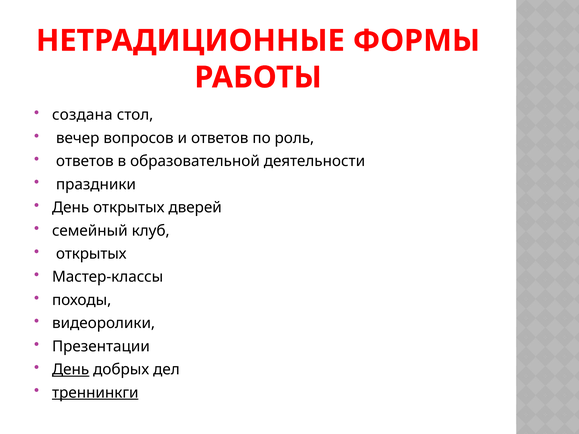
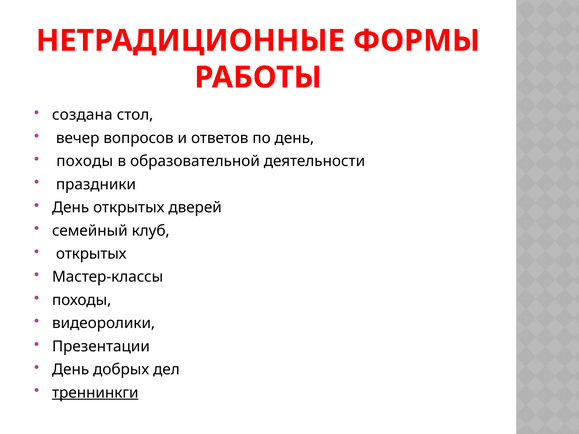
по роль: роль -> день
ответов at (85, 161): ответов -> походы
День at (71, 370) underline: present -> none
